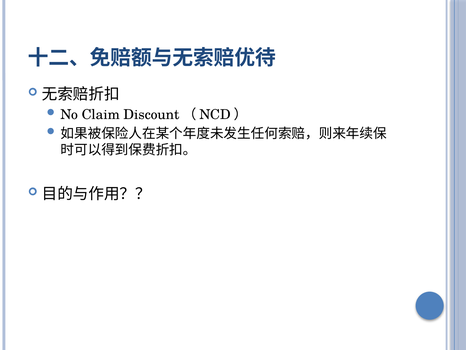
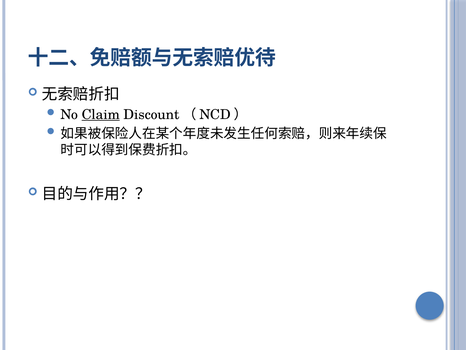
Claim underline: none -> present
